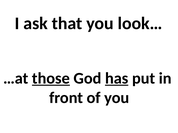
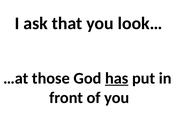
those underline: present -> none
